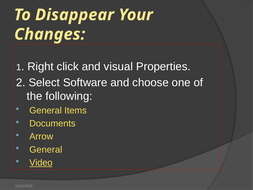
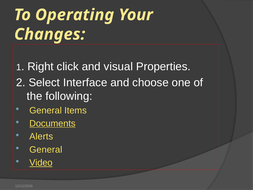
Disappear: Disappear -> Operating
Software: Software -> Interface
Documents underline: none -> present
Arrow: Arrow -> Alerts
